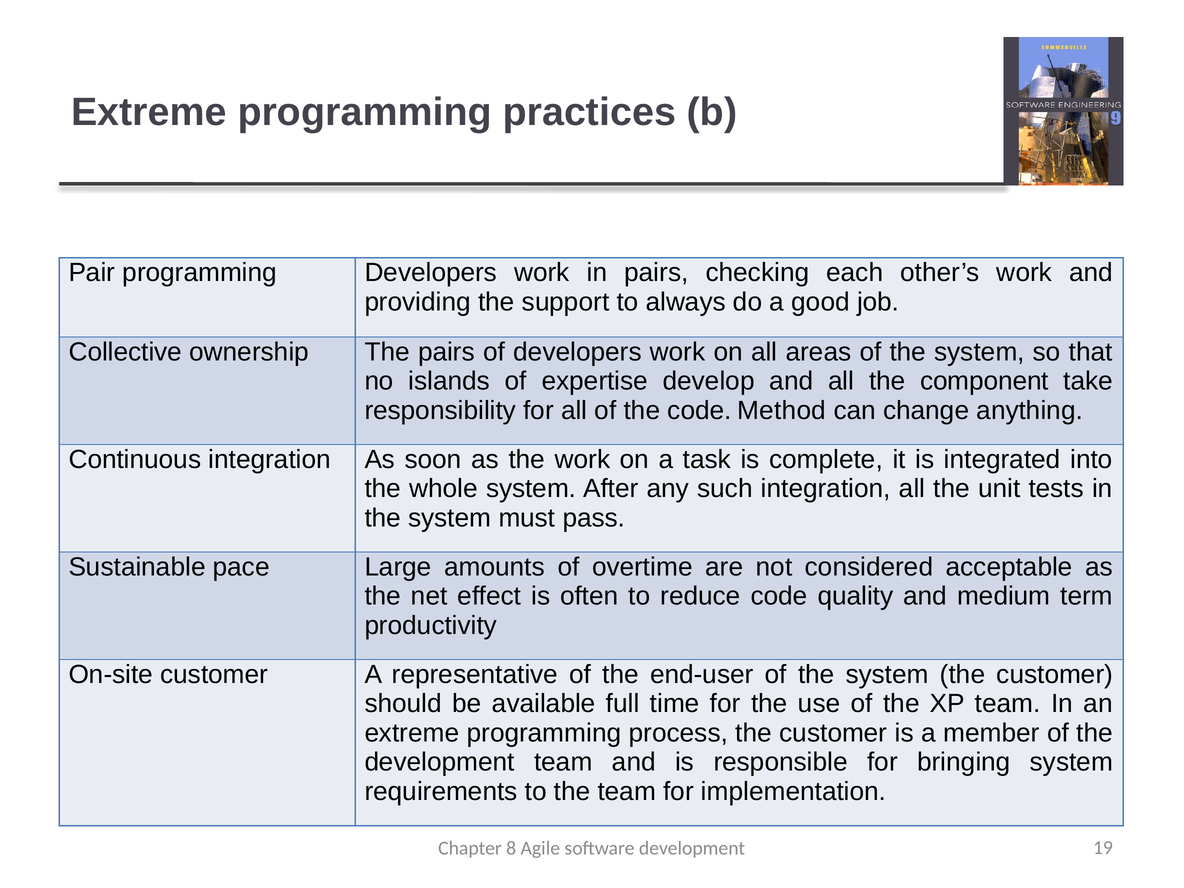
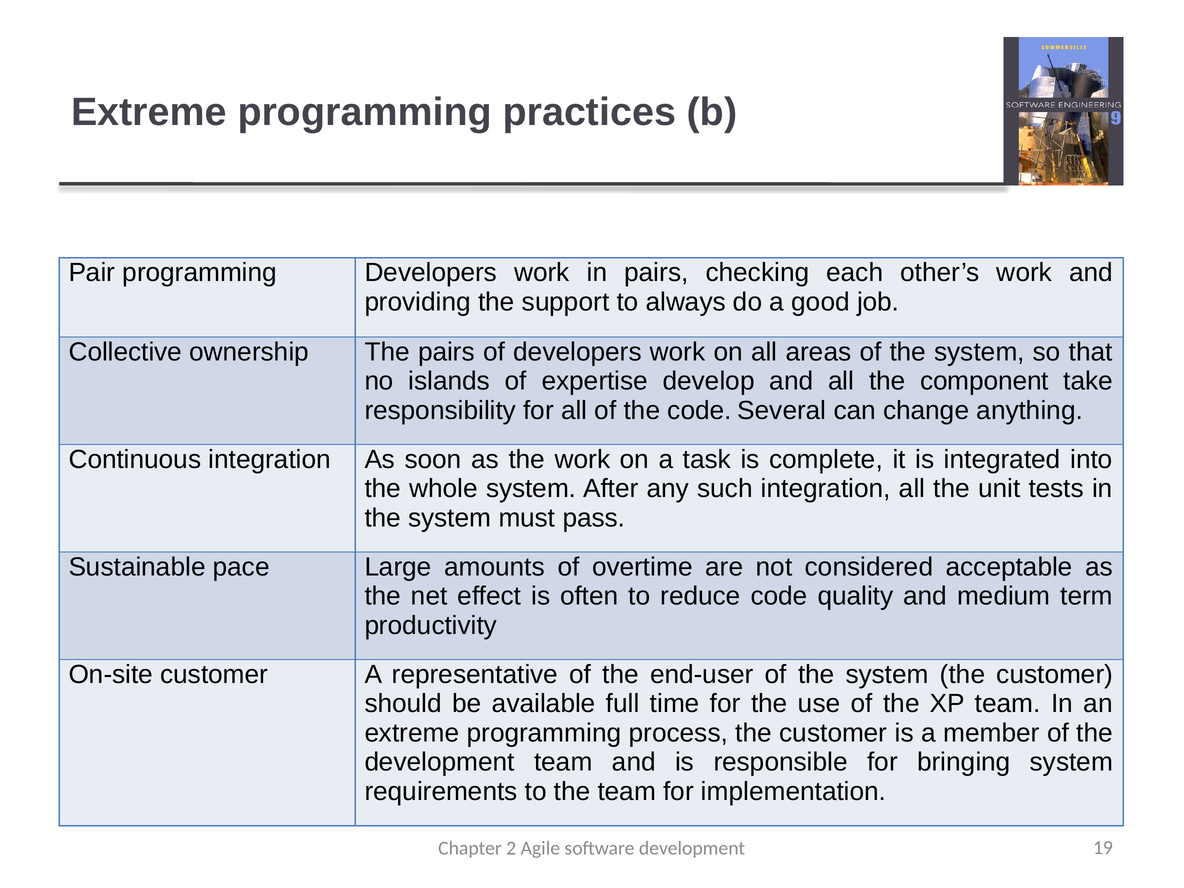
Method: Method -> Several
8: 8 -> 2
